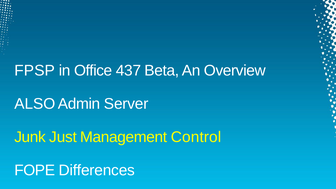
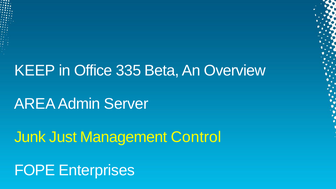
FPSP: FPSP -> KEEP
437: 437 -> 335
ALSO: ALSO -> AREA
Differences: Differences -> Enterprises
